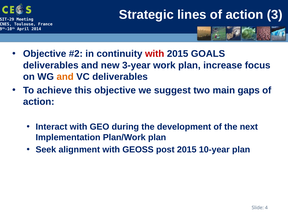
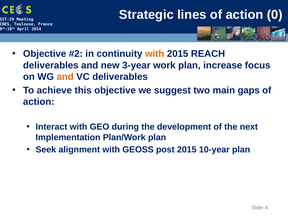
3: 3 -> 0
with at (155, 54) colour: red -> orange
GOALS: GOALS -> REACH
